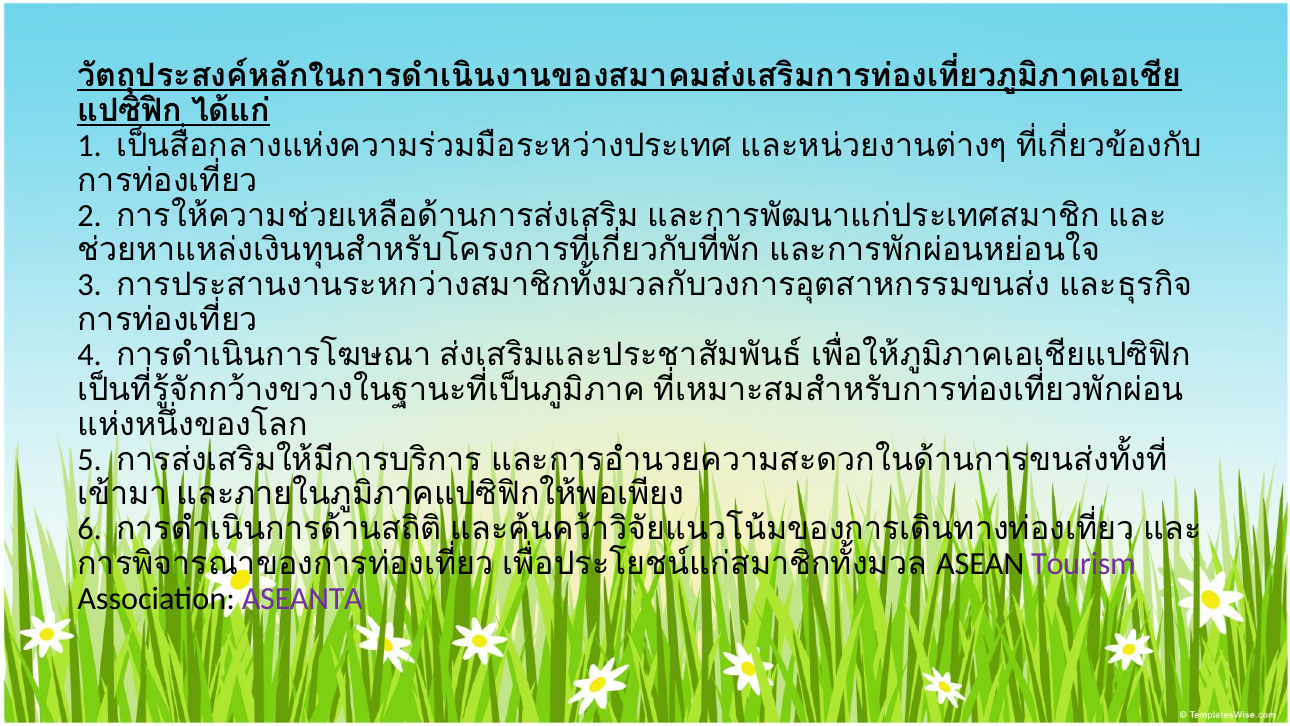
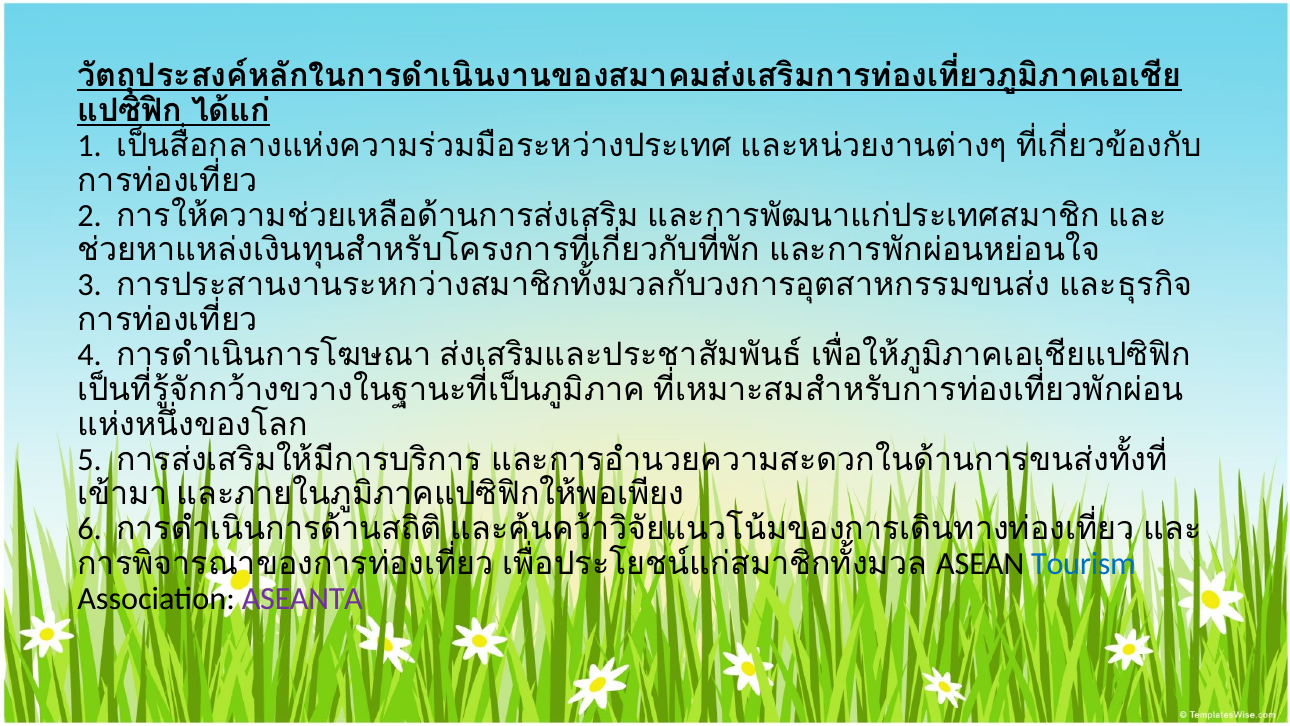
Tourism colour: purple -> blue
